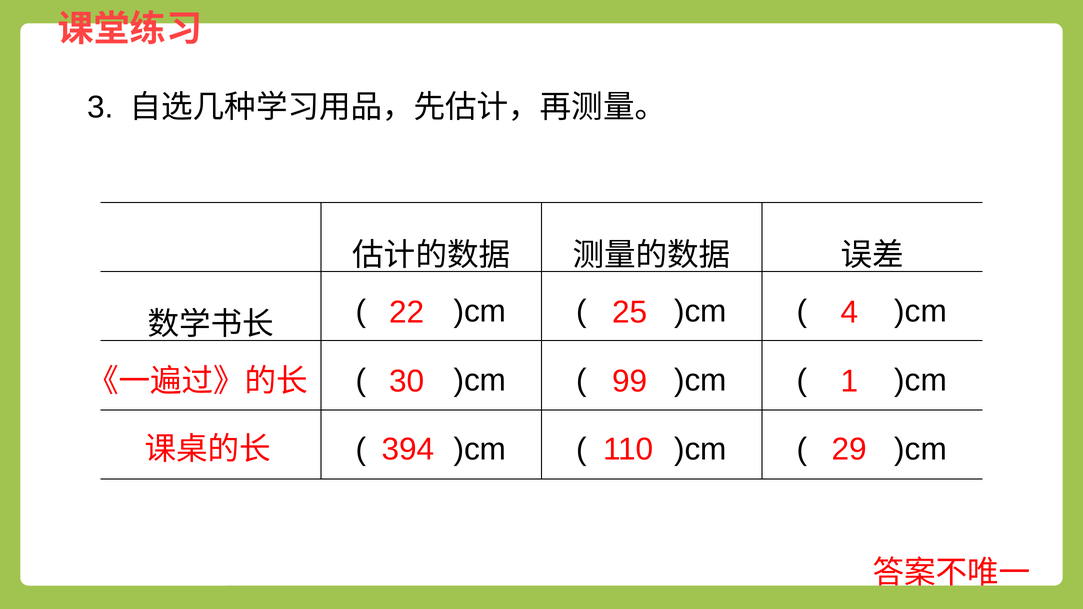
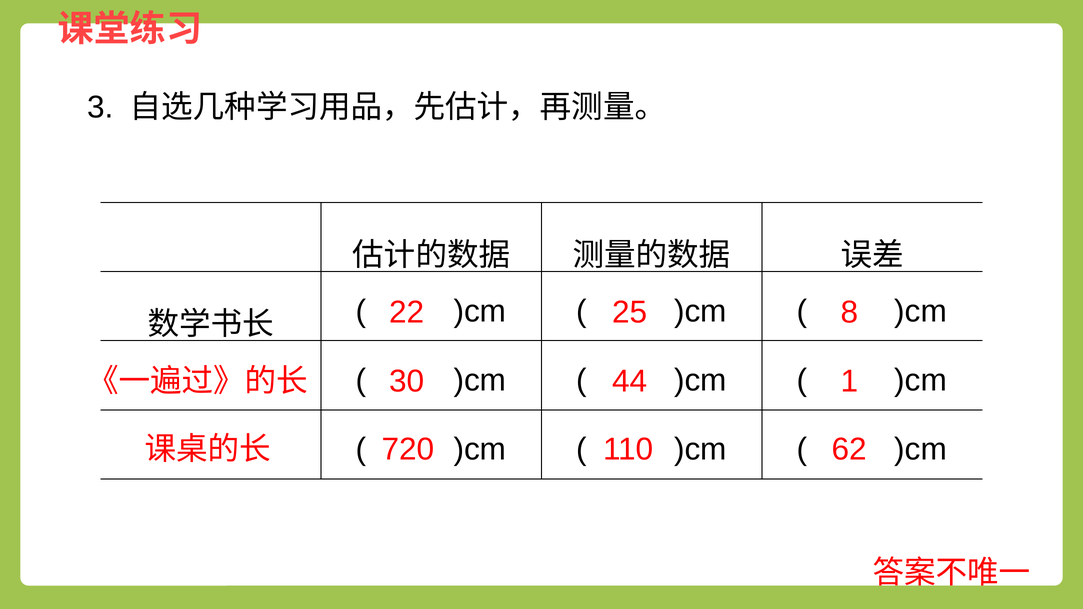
4: 4 -> 8
99: 99 -> 44
394: 394 -> 720
29: 29 -> 62
